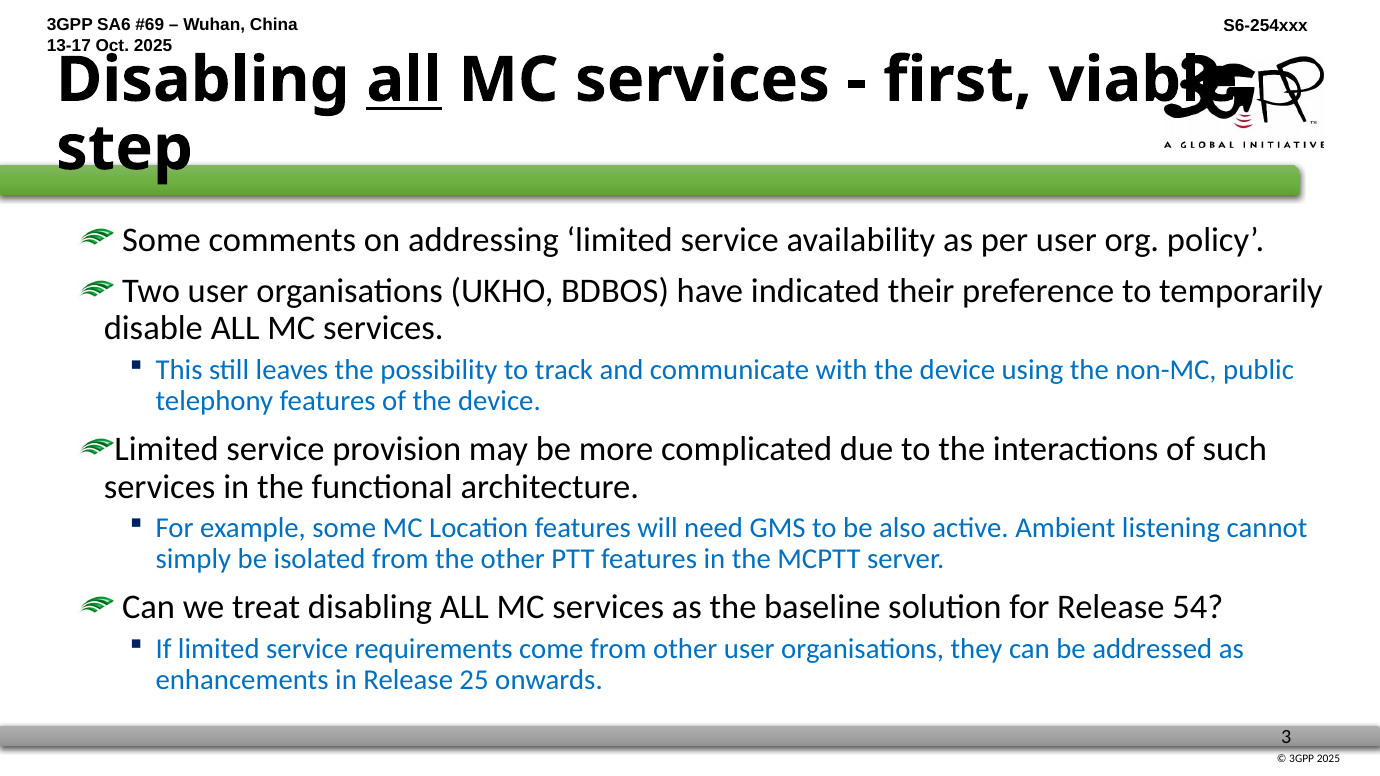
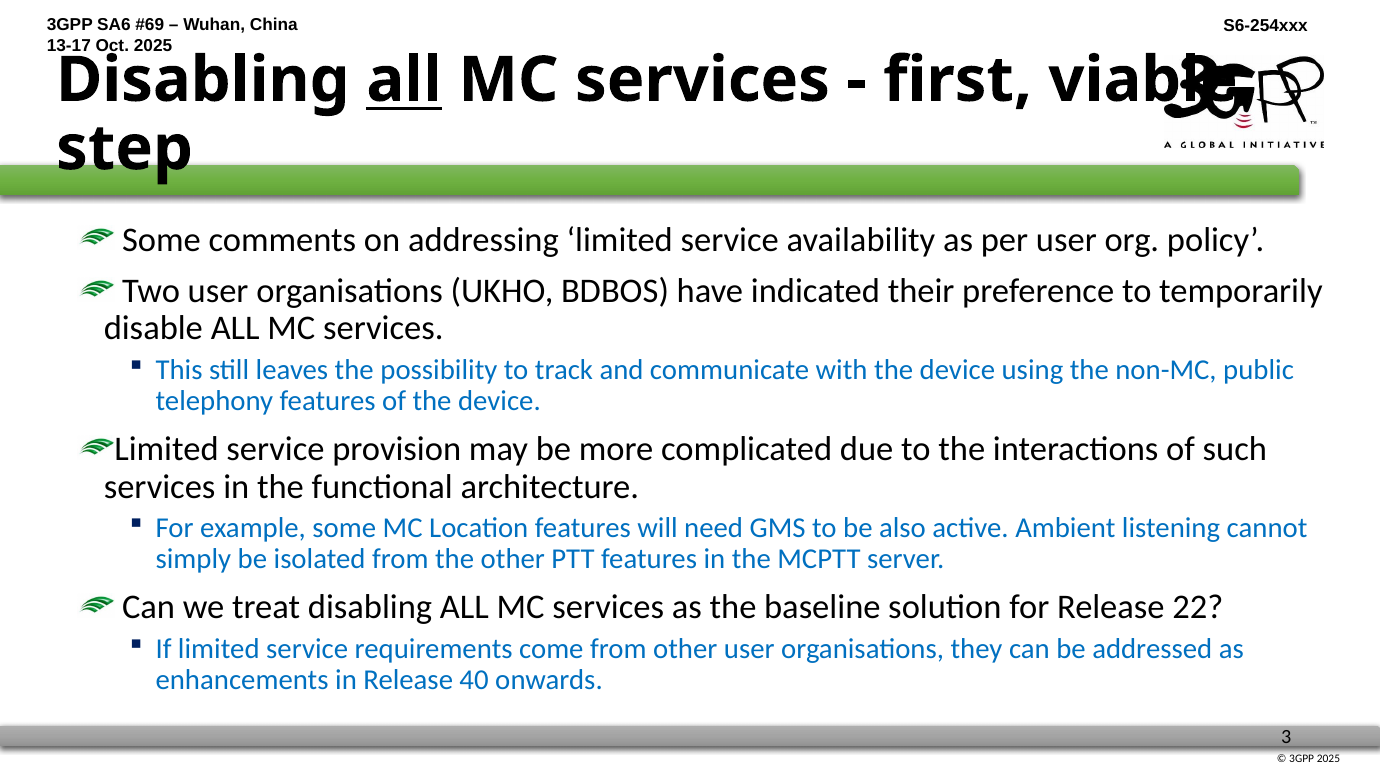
54: 54 -> 22
25: 25 -> 40
